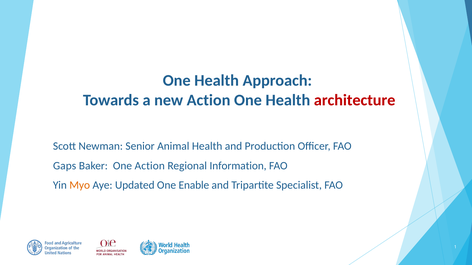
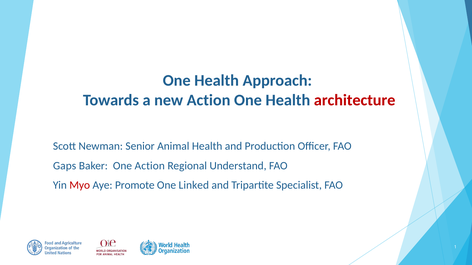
Information: Information -> Understand
Myo colour: orange -> red
Updated: Updated -> Promote
Enable: Enable -> Linked
